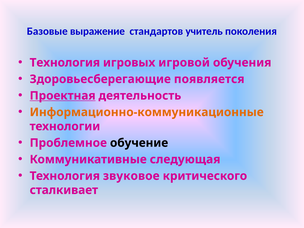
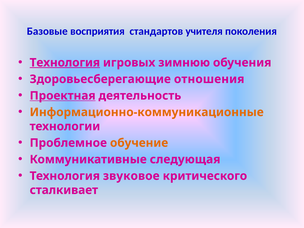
выражение: выражение -> восприятия
учитель: учитель -> учителя
Технология at (65, 63) underline: none -> present
игровой: игровой -> зимнюю
появляется: появляется -> отношения
обучение colour: black -> orange
